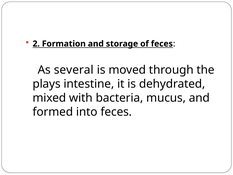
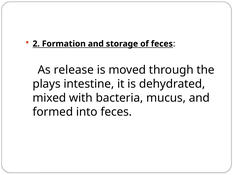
several: several -> release
